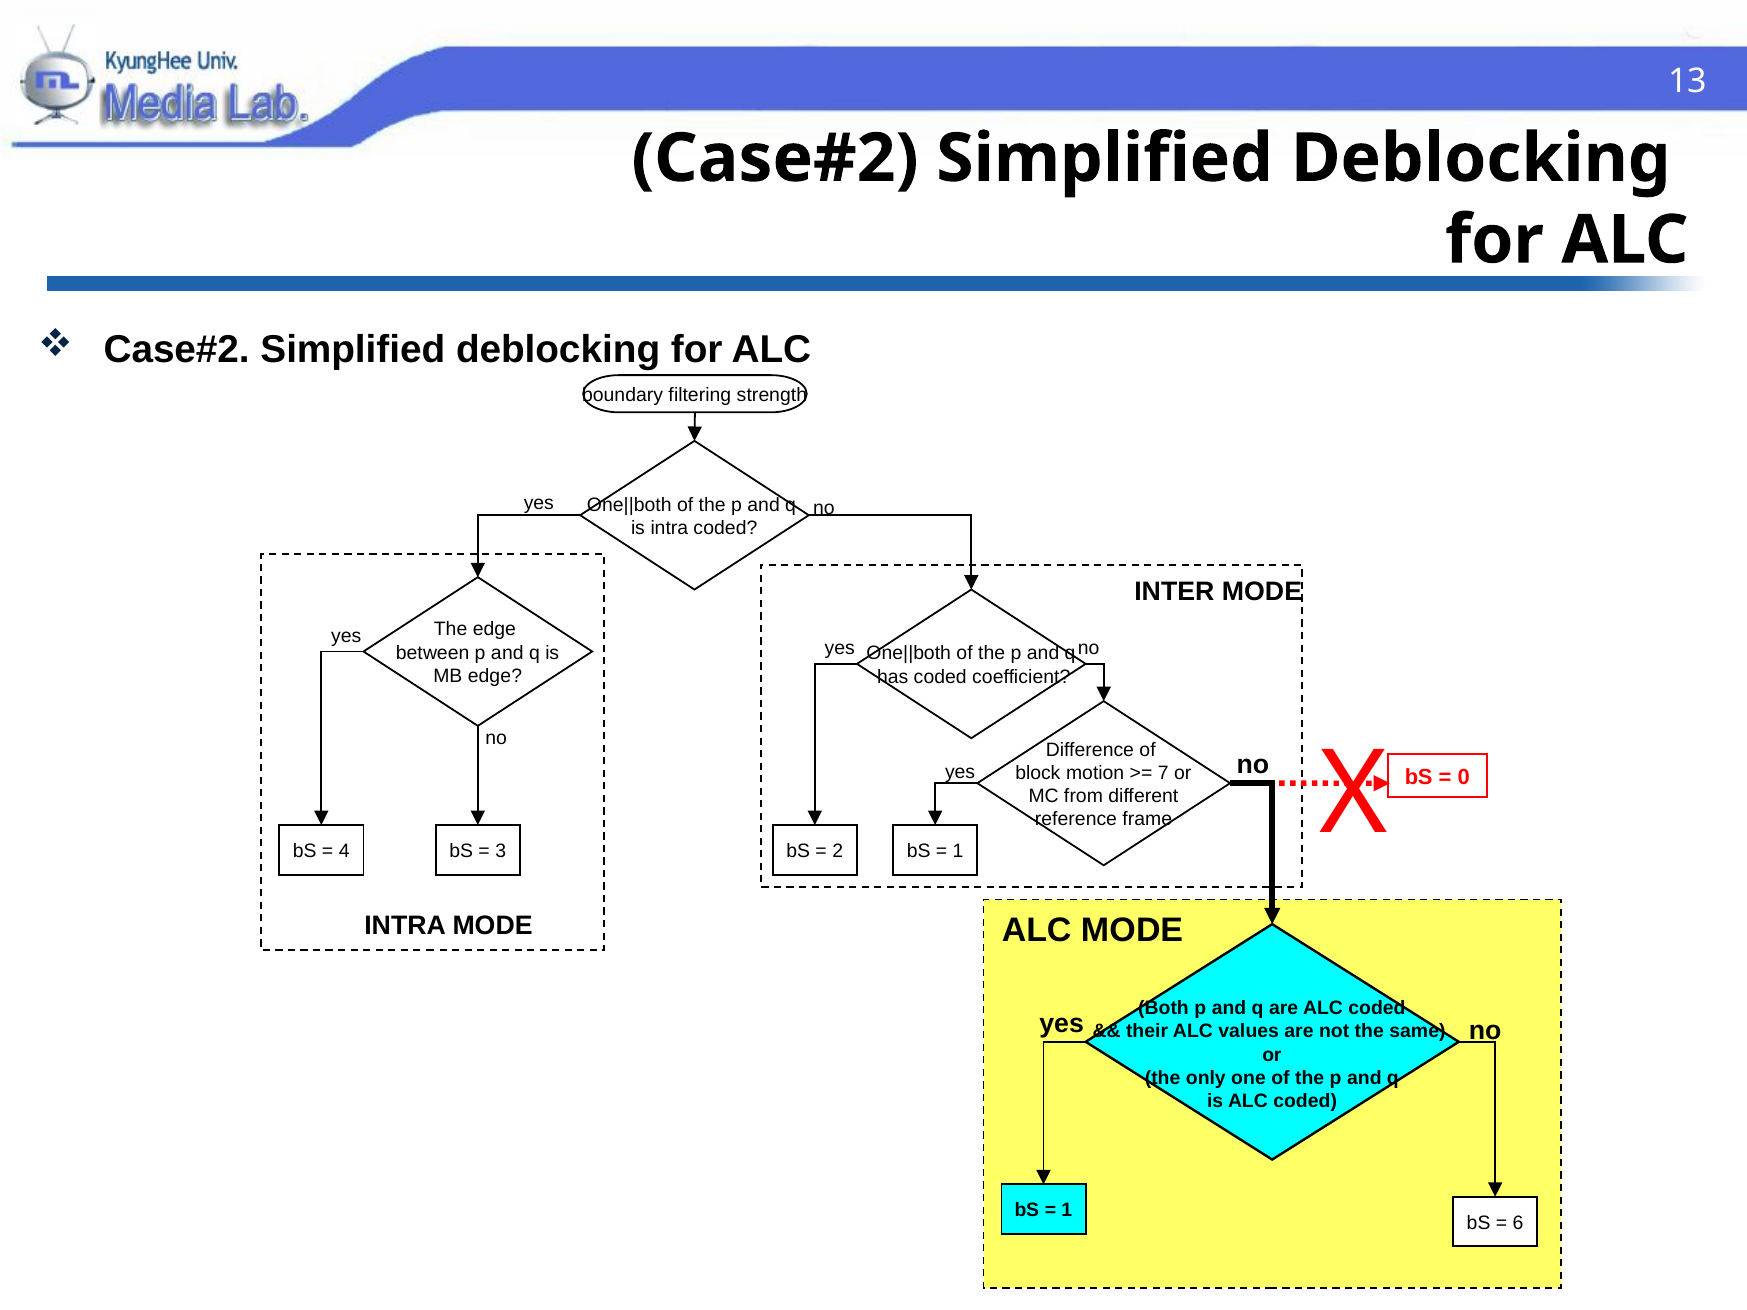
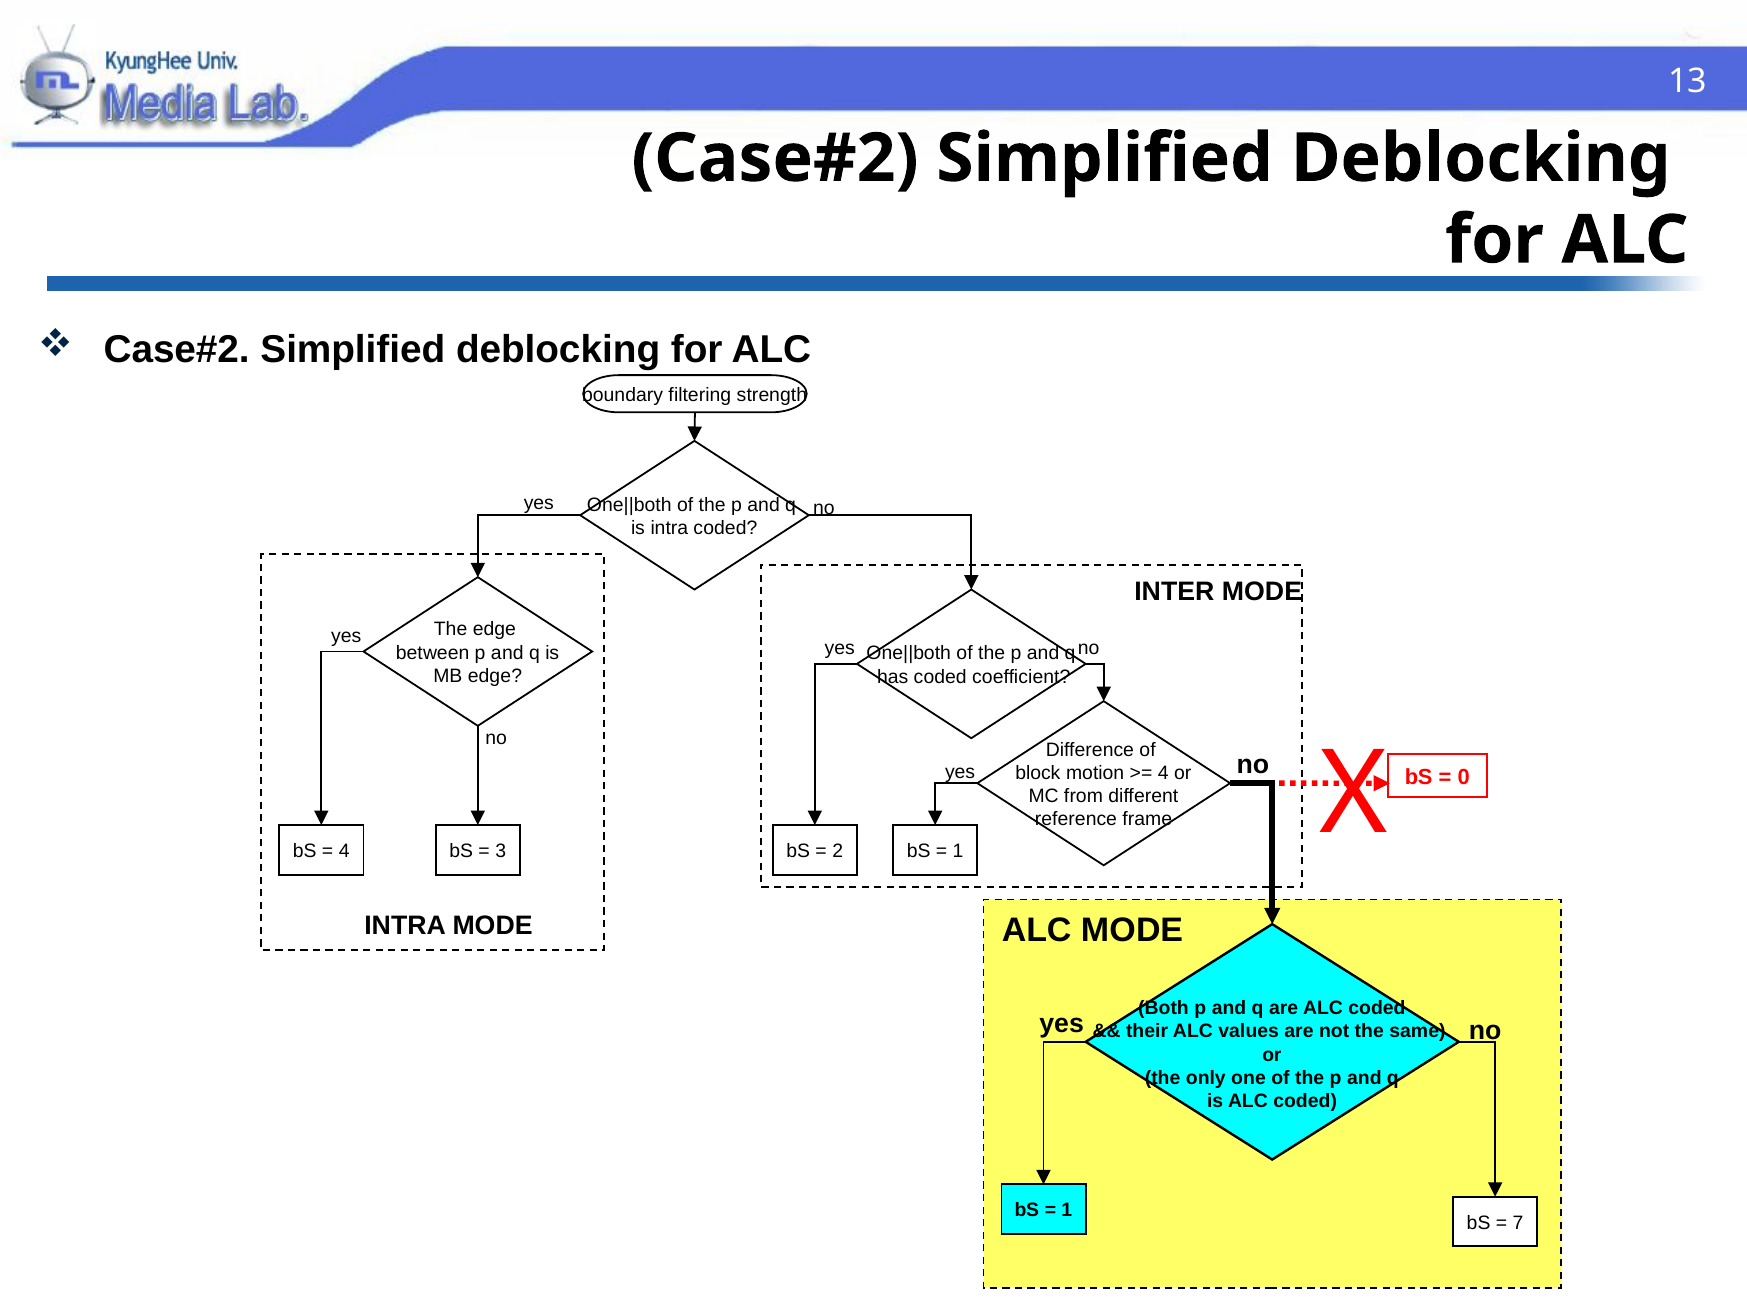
7 at (1163, 773): 7 -> 4
6: 6 -> 7
